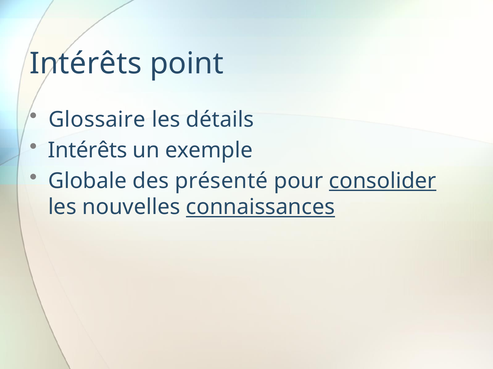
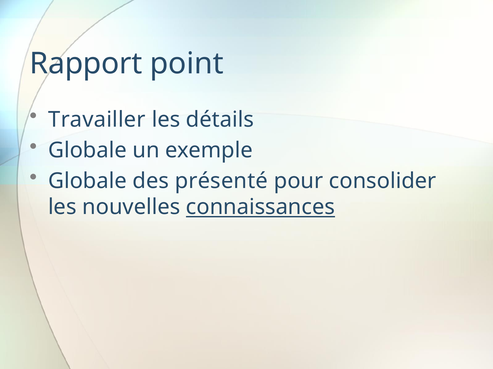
Intérêts at (86, 64): Intérêts -> Rapport
Glossaire: Glossaire -> Travailler
Intérêts at (88, 151): Intérêts -> Globale
consolider underline: present -> none
